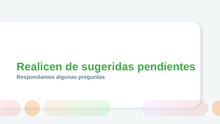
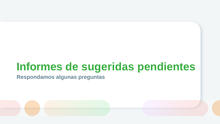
Realicen: Realicen -> Informes
